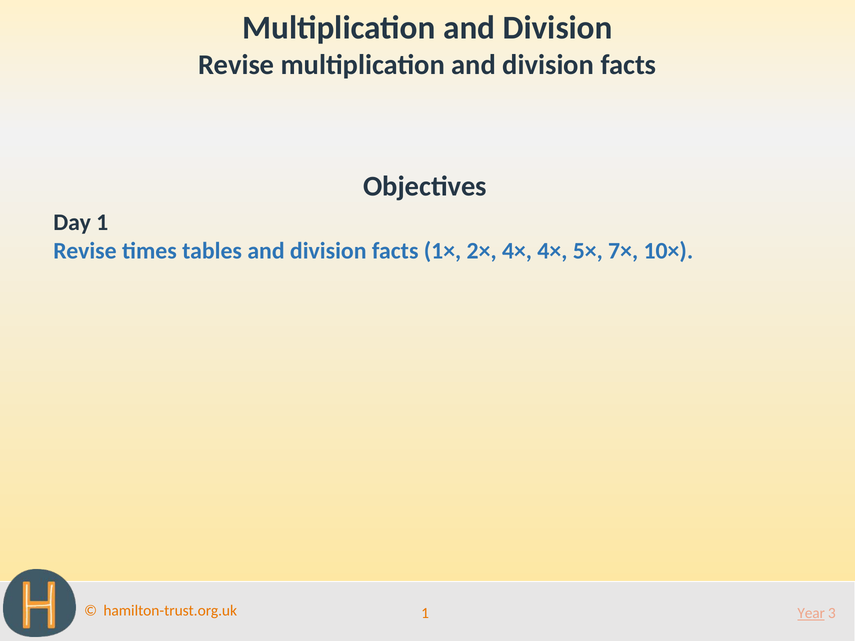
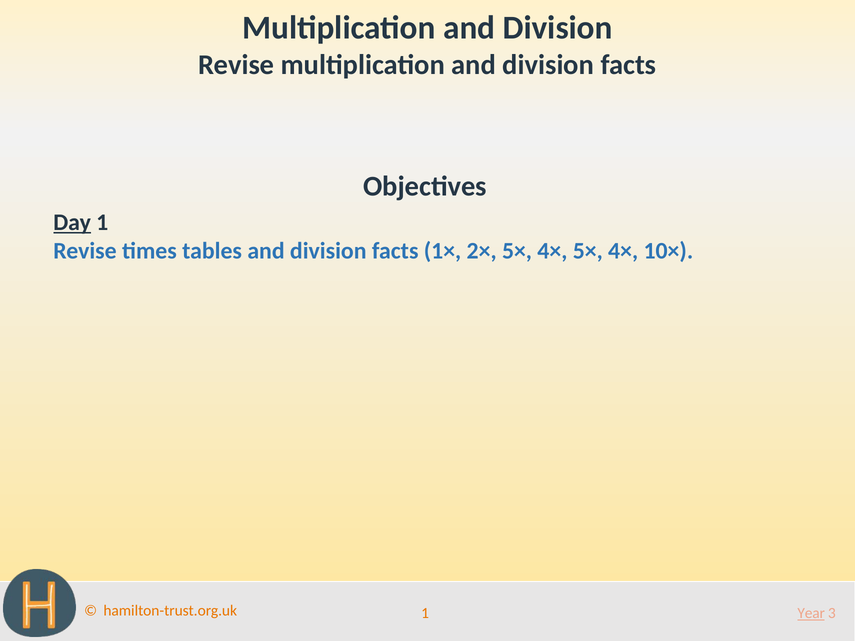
Day underline: none -> present
2× 4×: 4× -> 5×
4× 5× 7×: 7× -> 4×
